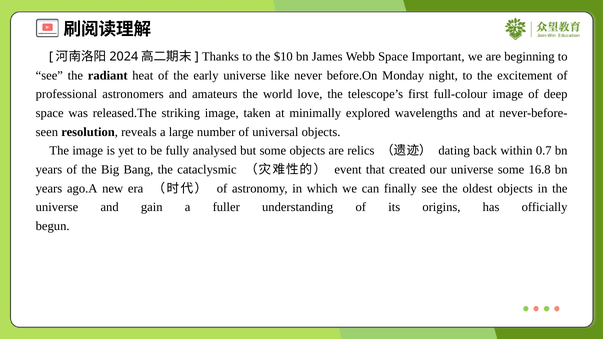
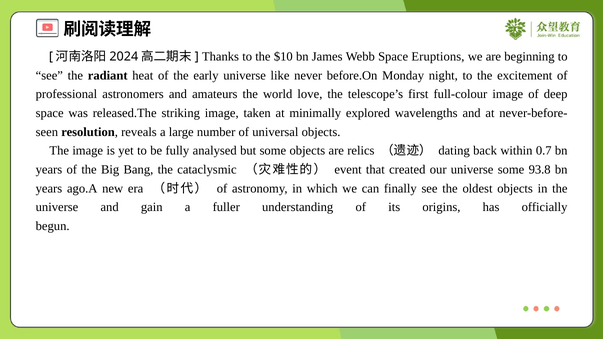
Important: Important -> Eruptions
16.8: 16.8 -> 93.8
